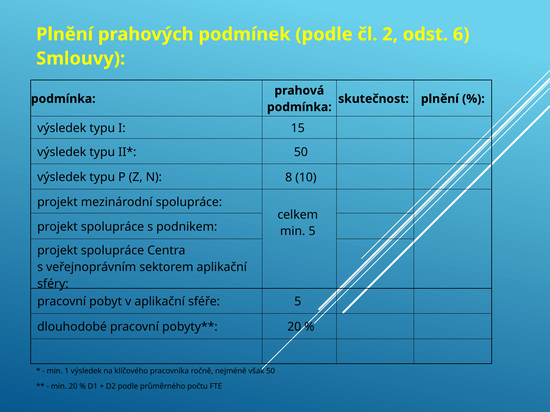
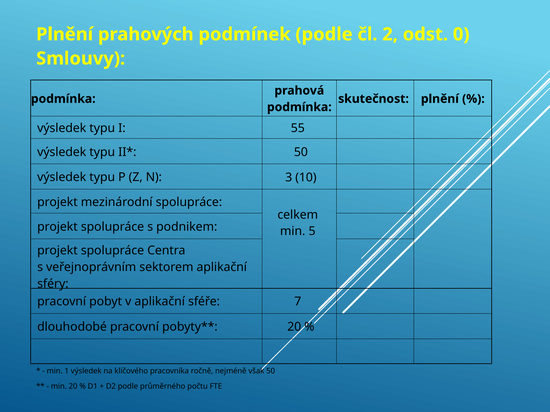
6: 6 -> 0
15: 15 -> 55
8: 8 -> 3
sféře 5: 5 -> 7
